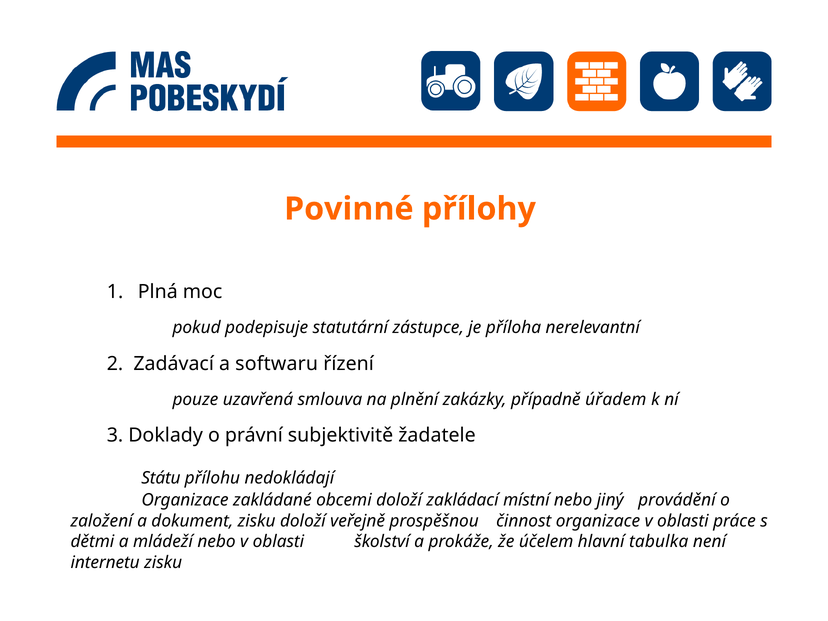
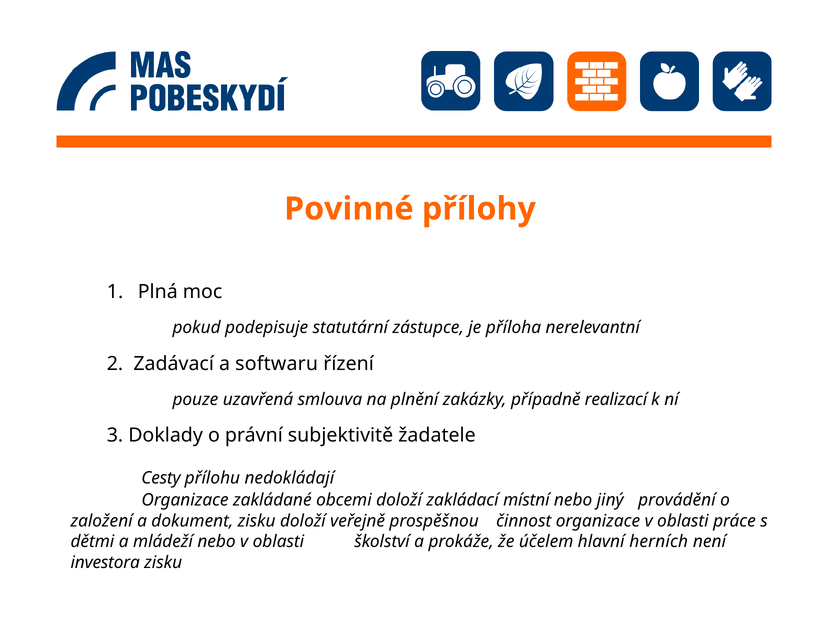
úřadem: úřadem -> realizací
Státu: Státu -> Cesty
tabulka: tabulka -> herních
internetu: internetu -> investora
